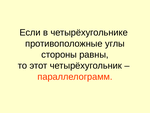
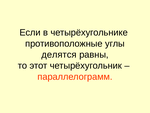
стороны: стороны -> делятся
